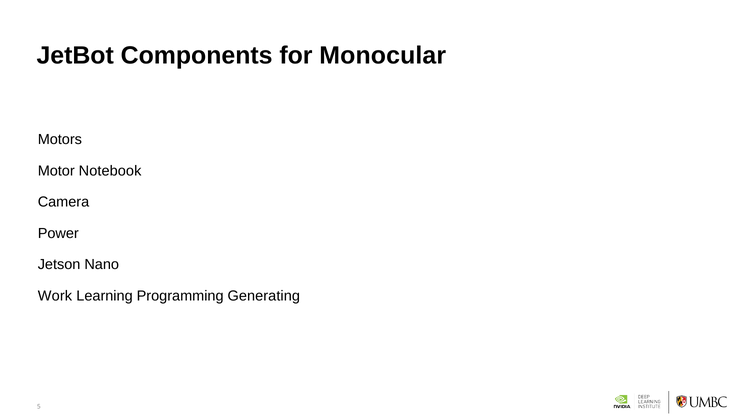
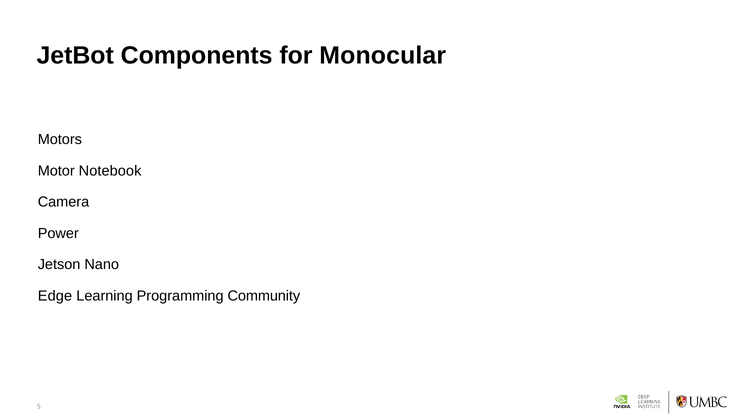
Work: Work -> Edge
Generating: Generating -> Community
